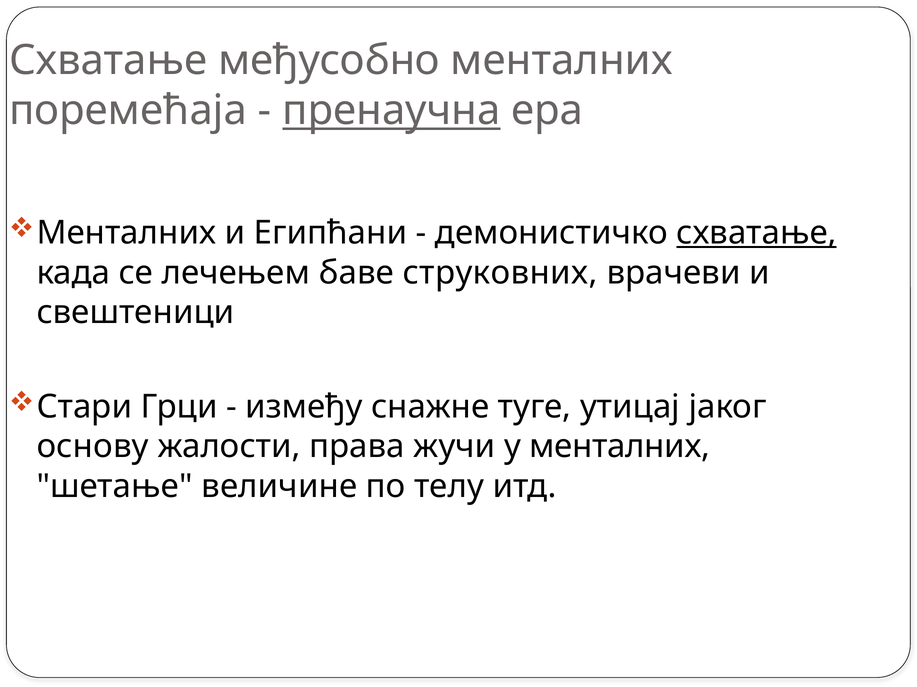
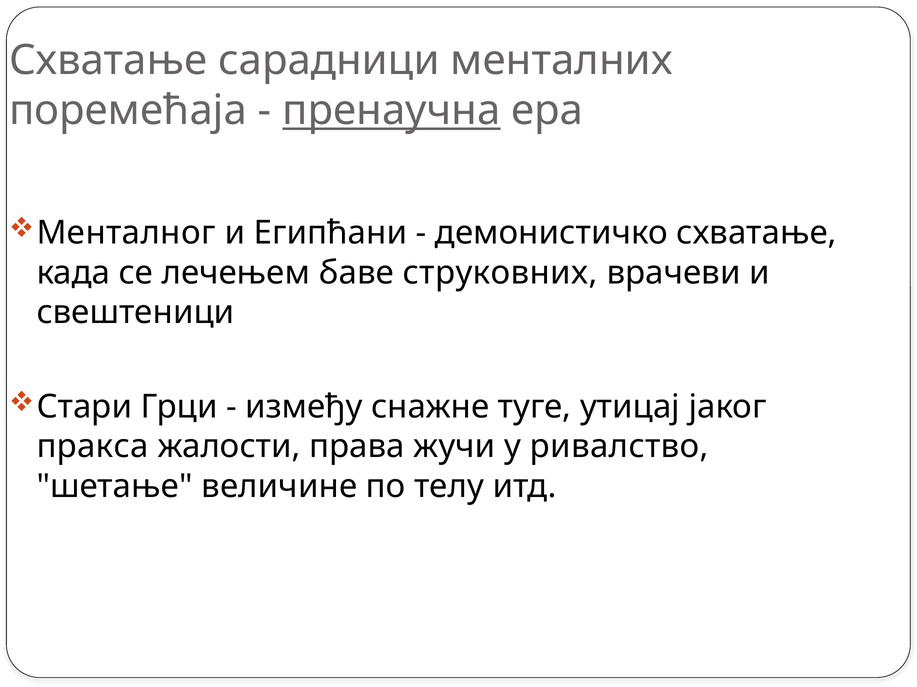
међусобно: међусобно -> сарадници
Менталних at (126, 233): Менталних -> Менталног
схватање at (757, 233) underline: present -> none
основу: основу -> пракса
у менталних: менталних -> ривалство
